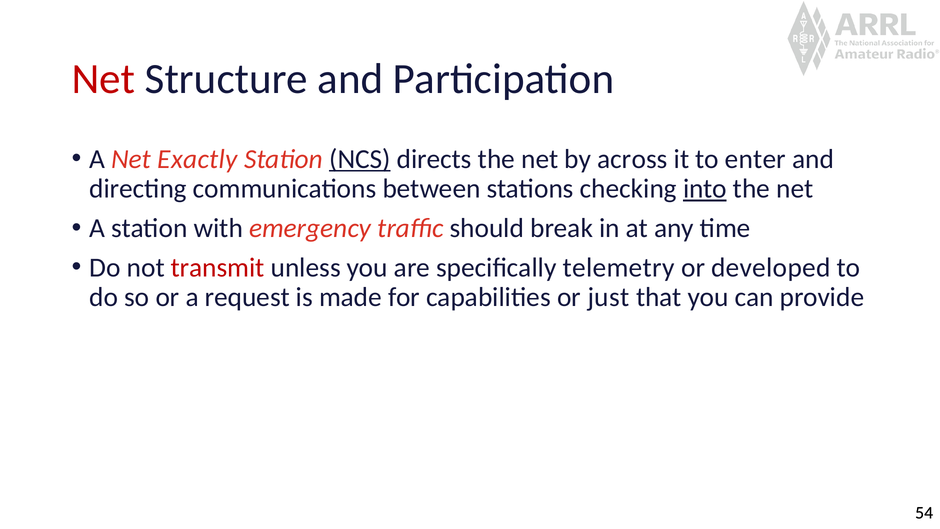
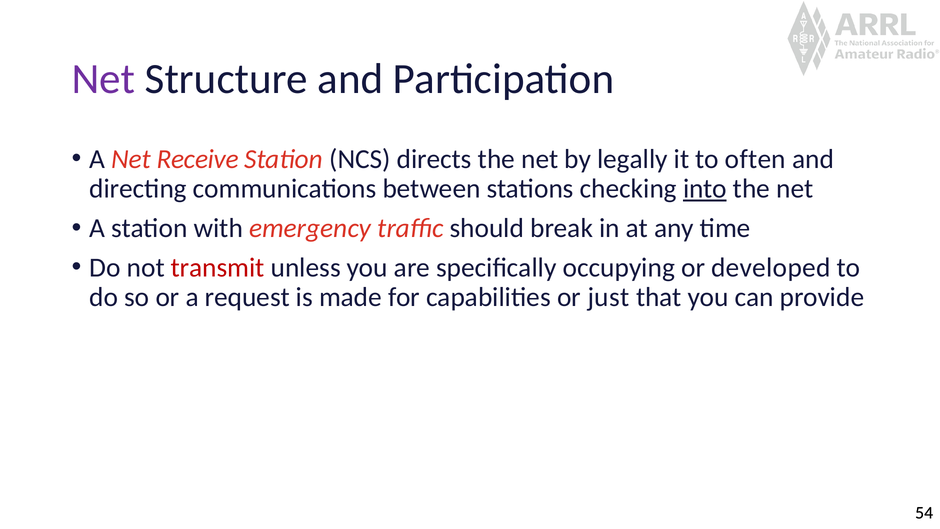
Net at (103, 79) colour: red -> purple
Exactly: Exactly -> Receive
NCS underline: present -> none
across: across -> legally
enter: enter -> often
telemetry: telemetry -> occupying
